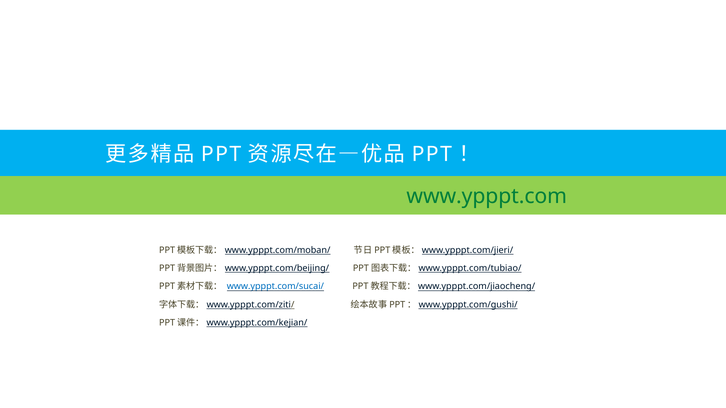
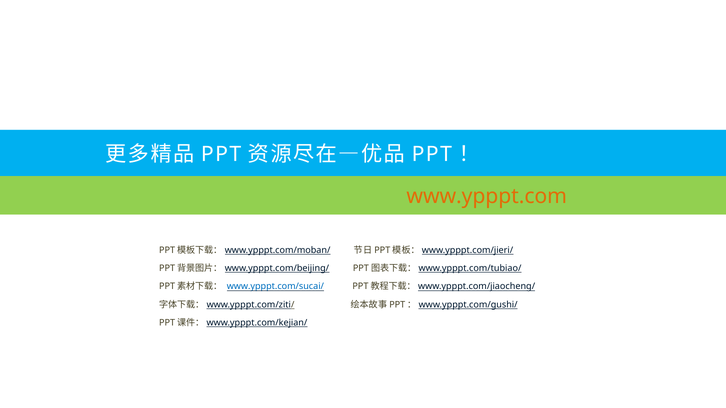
www.ypppt.com colour: green -> orange
